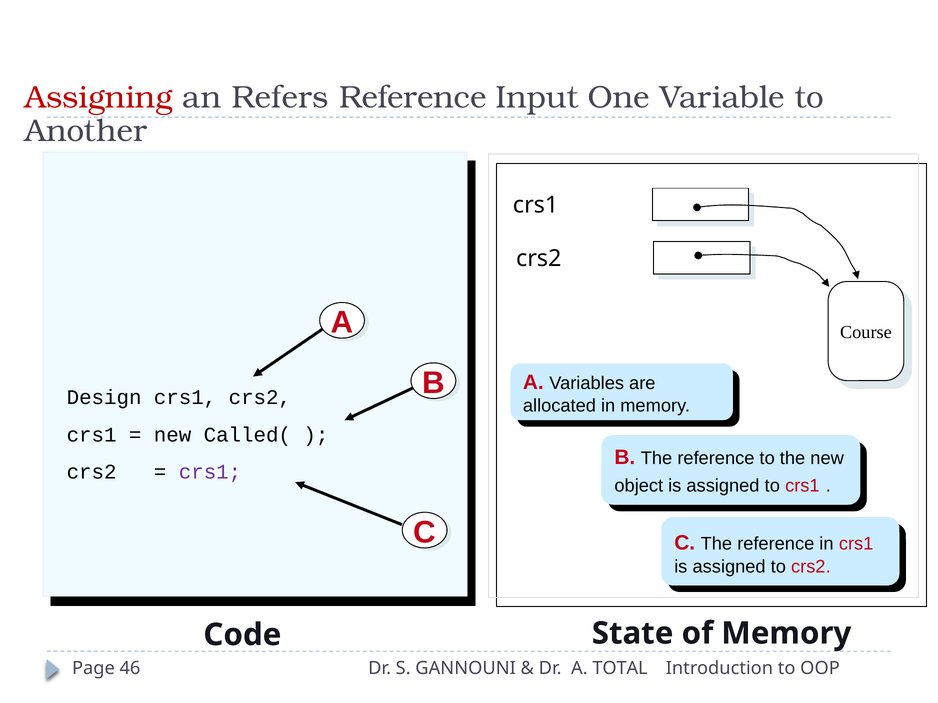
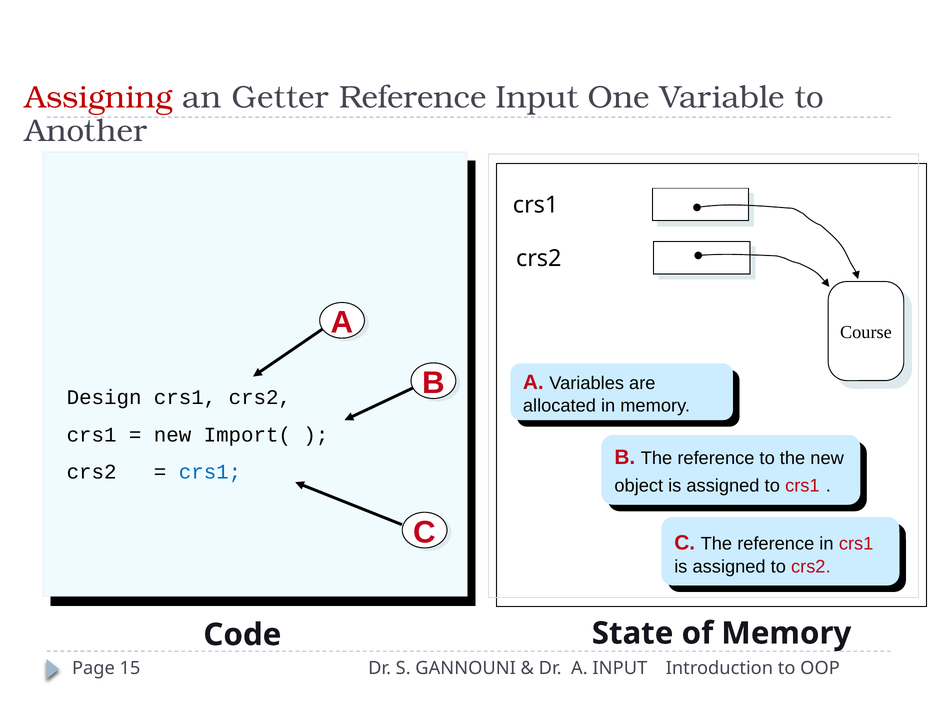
Refers: Refers -> Getter
Called(: Called( -> Import(
crs1 at (210, 472) colour: purple -> blue
46: 46 -> 15
A TOTAL: TOTAL -> INPUT
